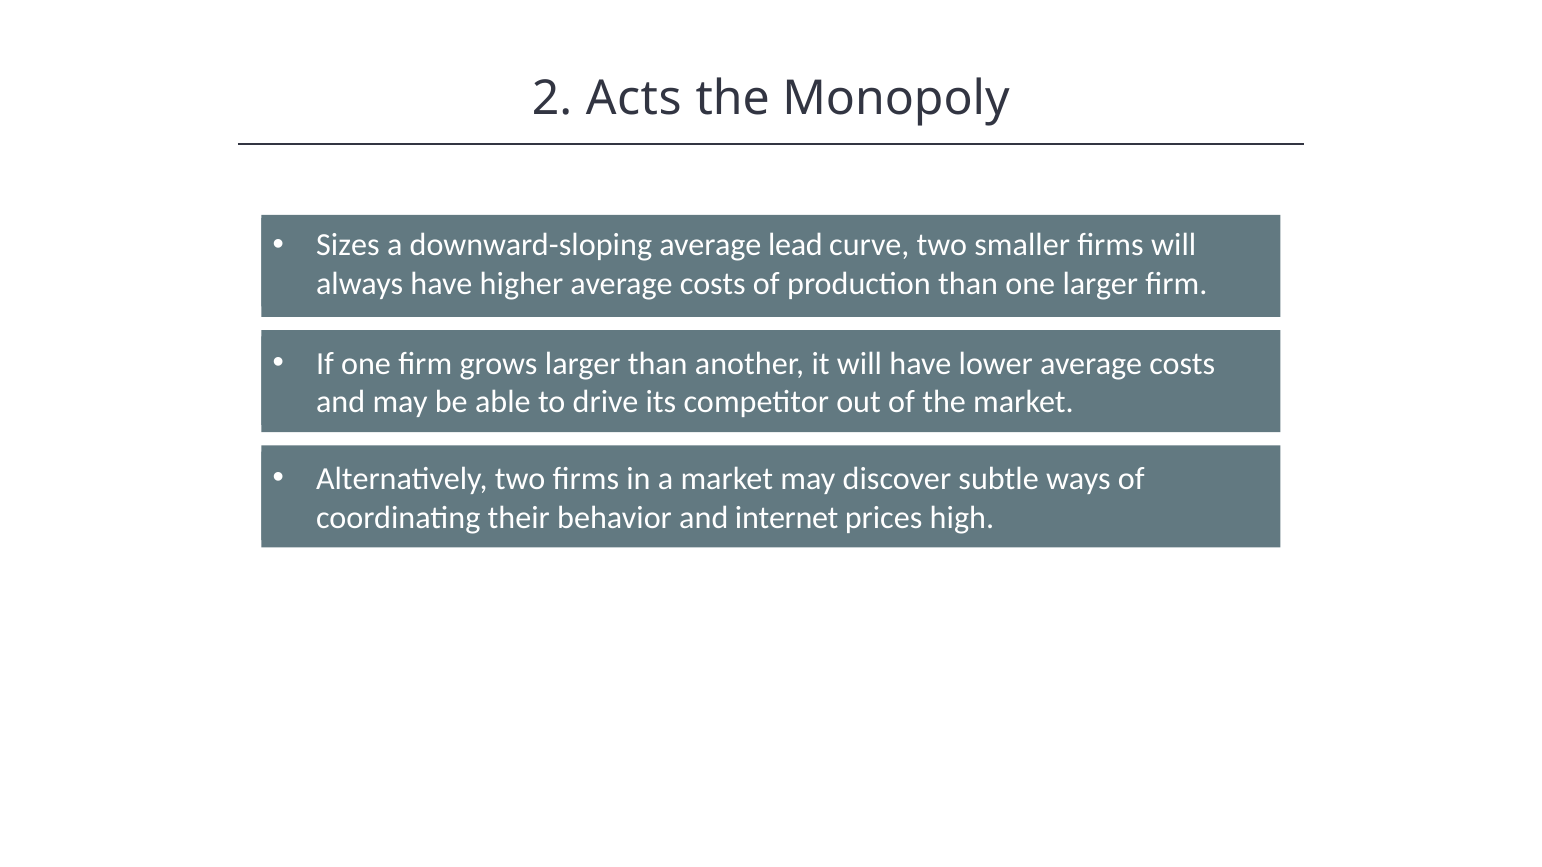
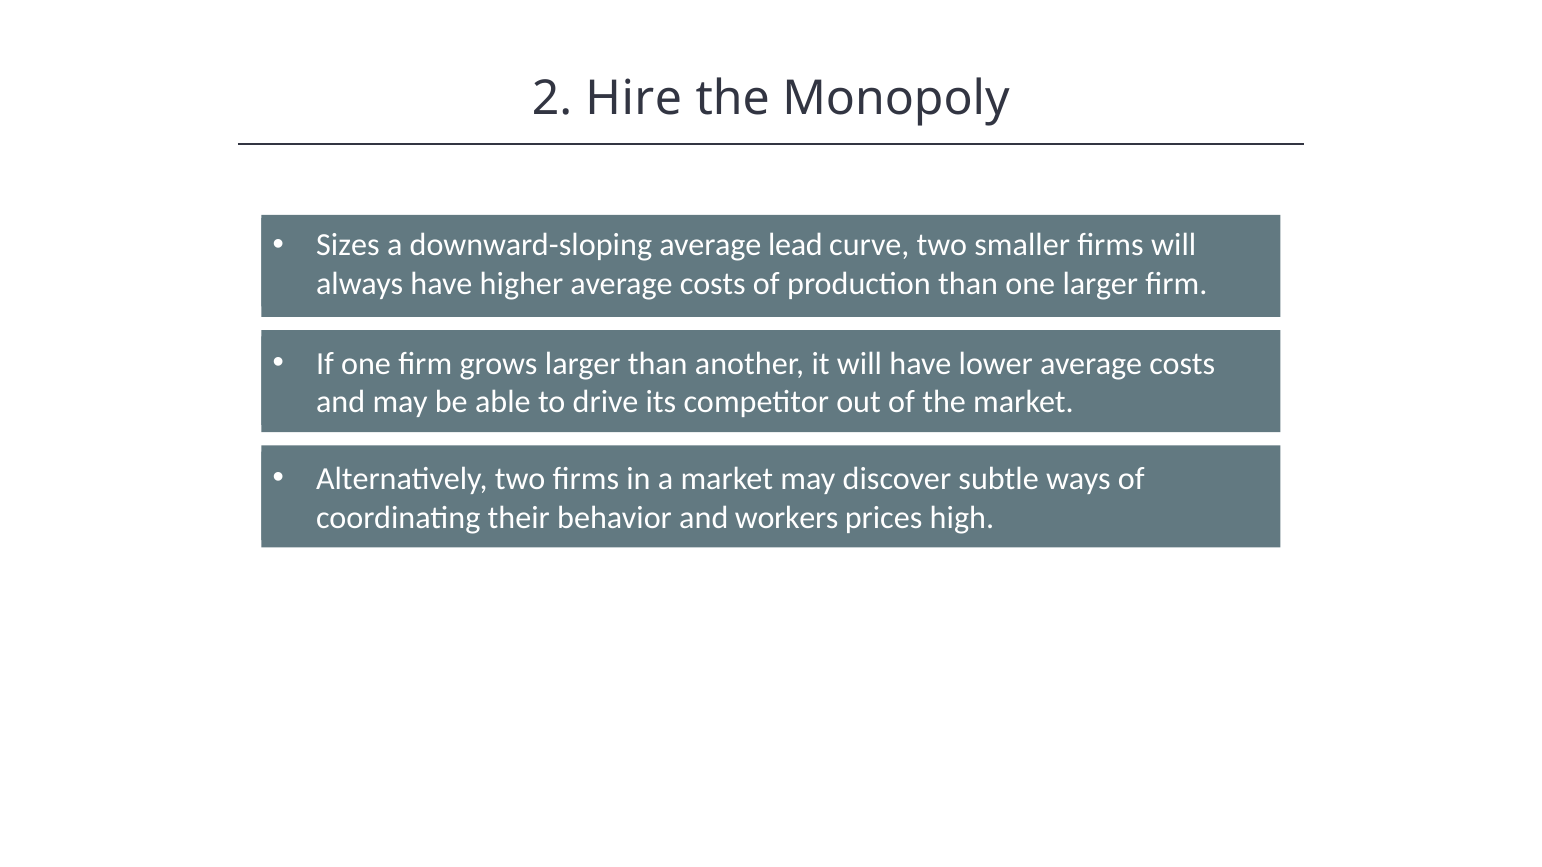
Acts: Acts -> Hire
internet: internet -> workers
